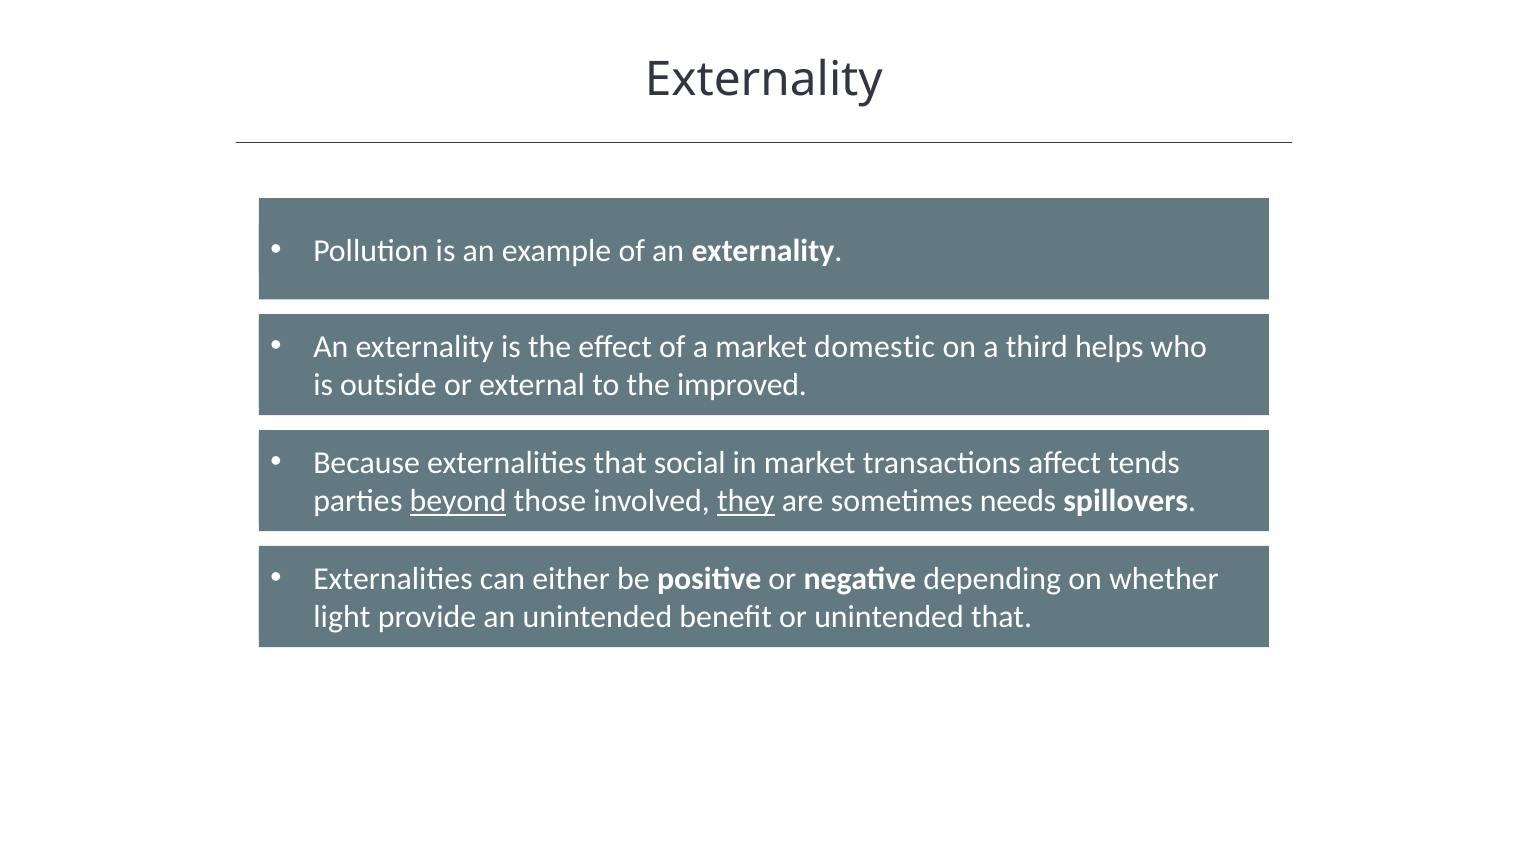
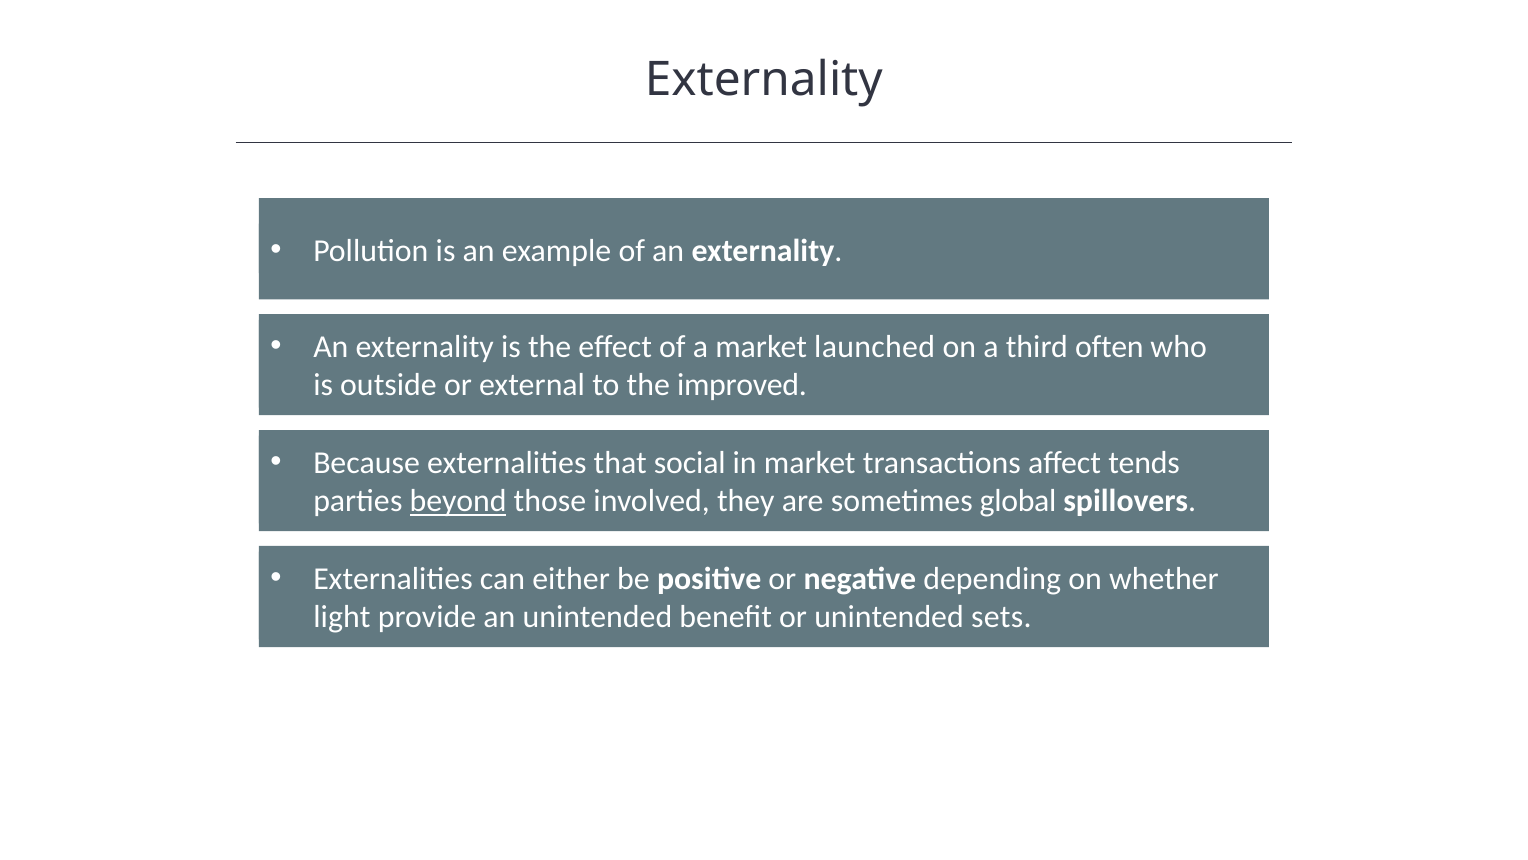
domestic: domestic -> launched
helps: helps -> often
they underline: present -> none
needs: needs -> global
unintended that: that -> sets
